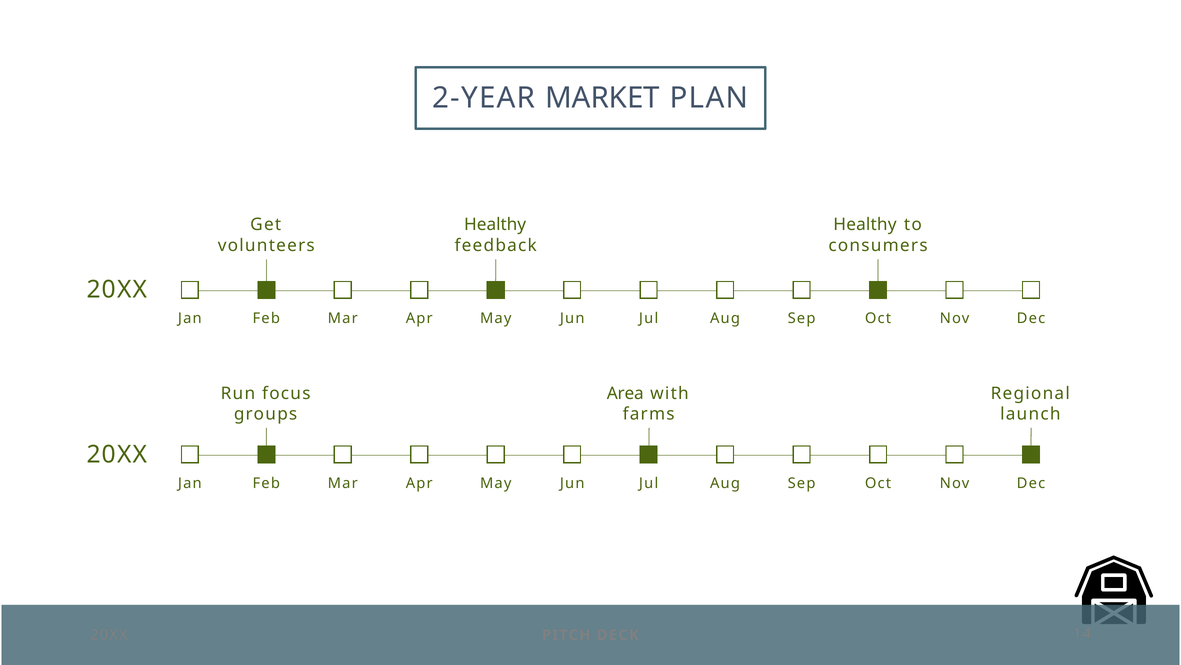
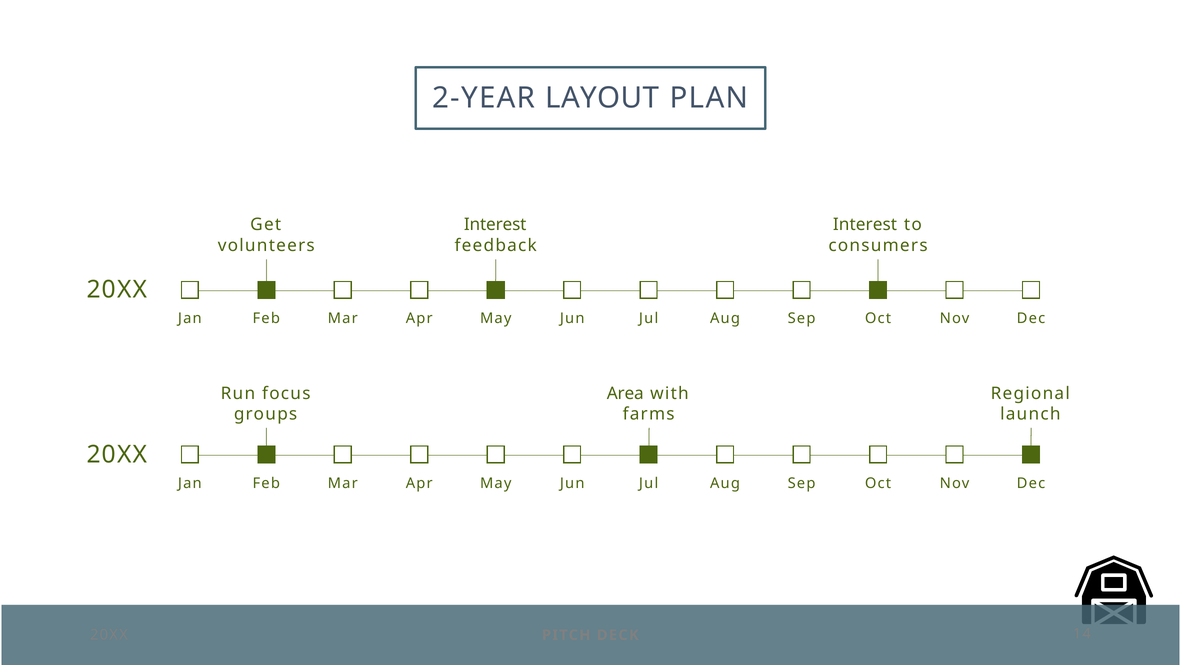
MARKET: MARKET -> LAYOUT
Healthy at (495, 224): Healthy -> Interest
Healthy at (865, 224): Healthy -> Interest
